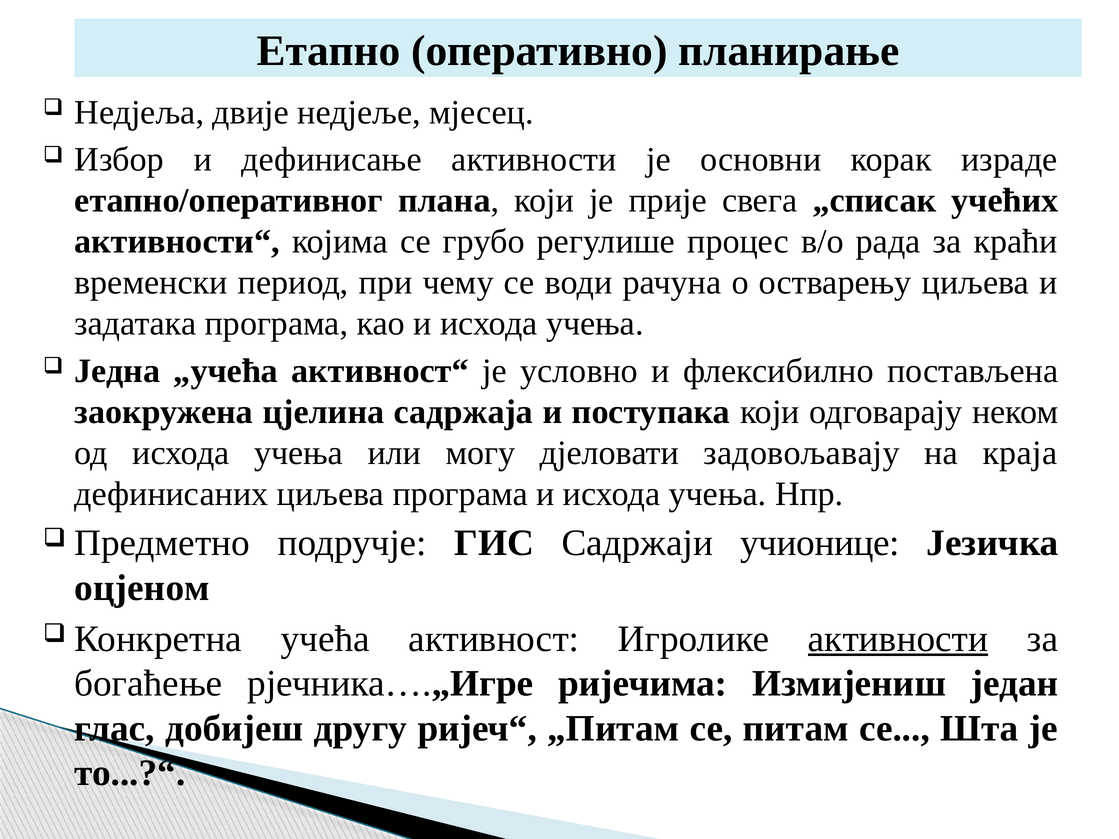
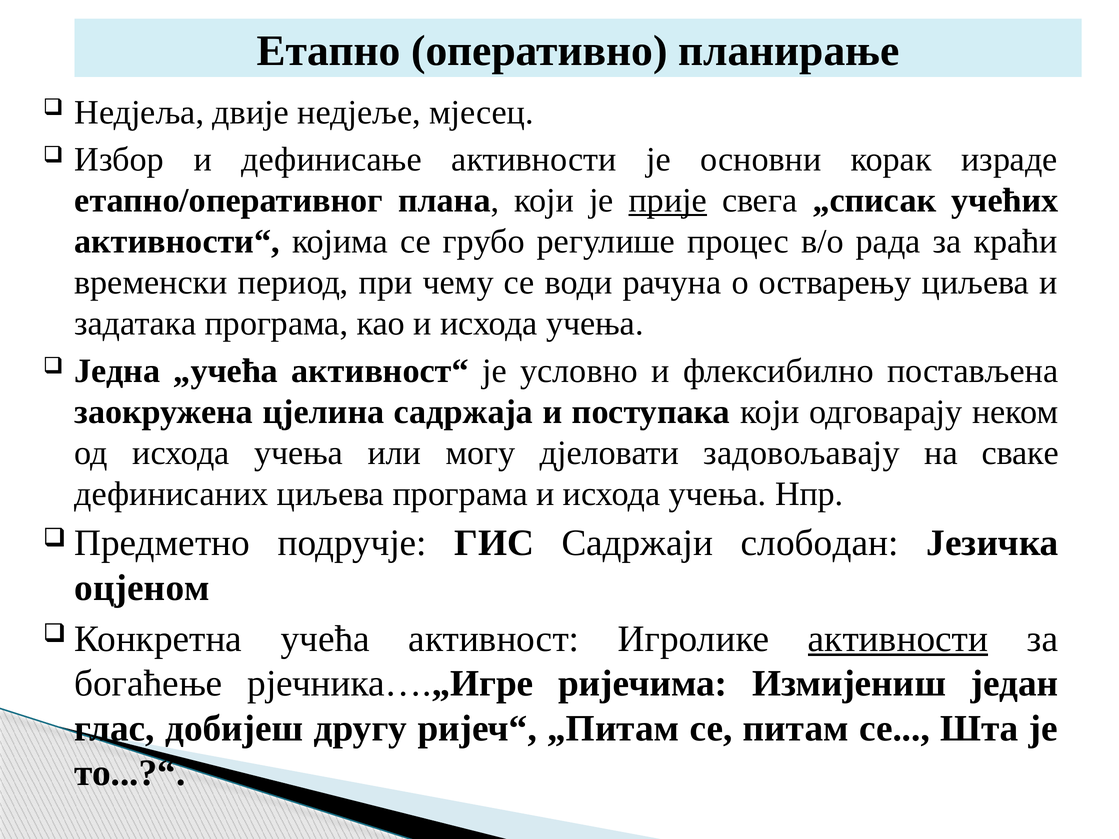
прије underline: none -> present
краја: краја -> сваке
учионице: учионице -> слободан
